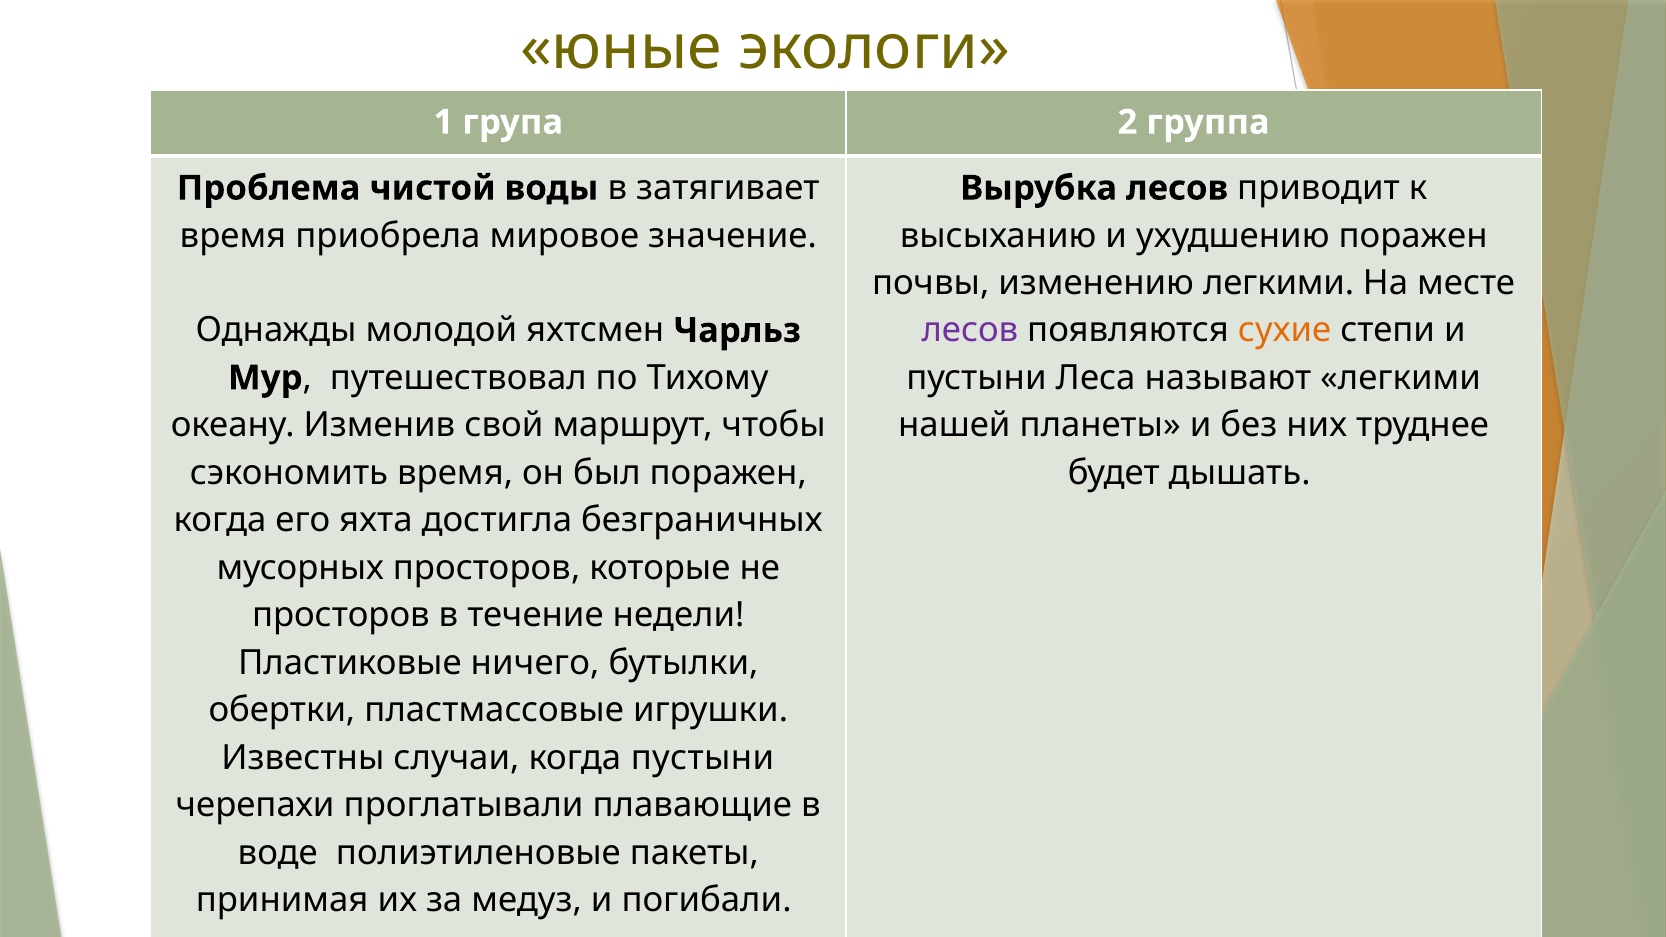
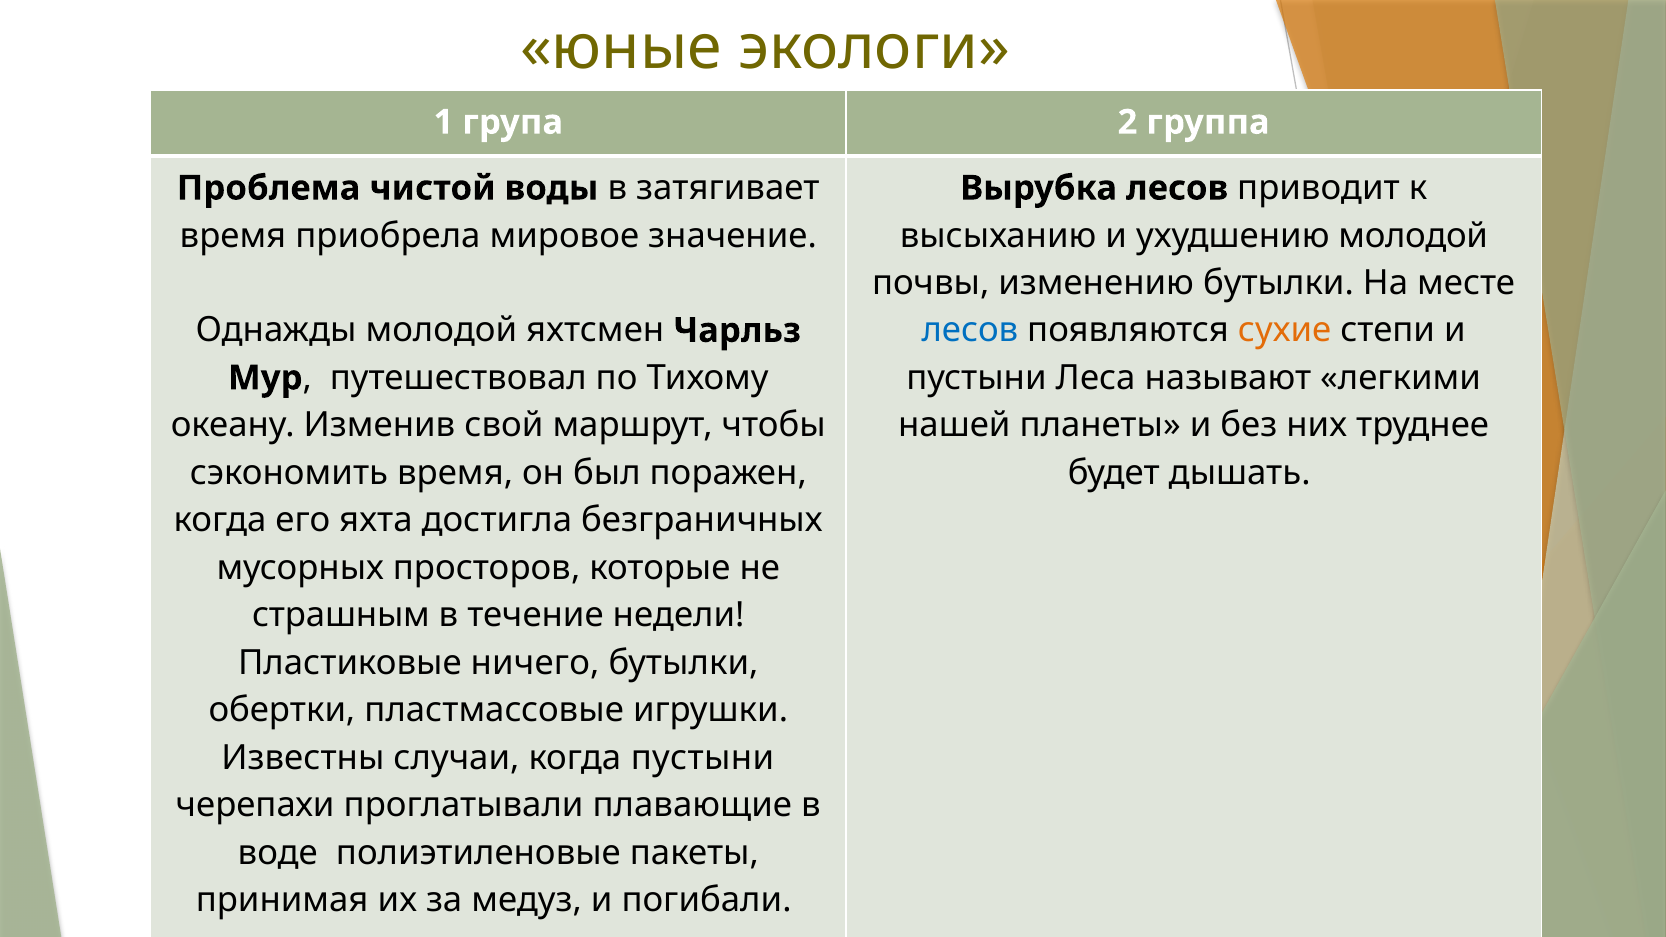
ухудшению поражен: поражен -> молодой
изменению легкими: легкими -> бутылки
лесов at (970, 331) colour: purple -> blue
просторов at (341, 615): просторов -> страшным
